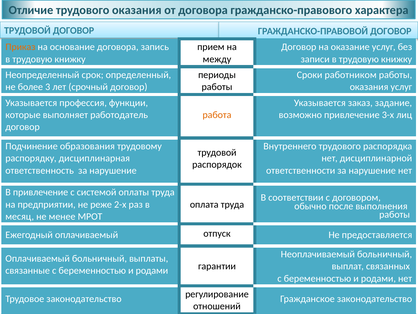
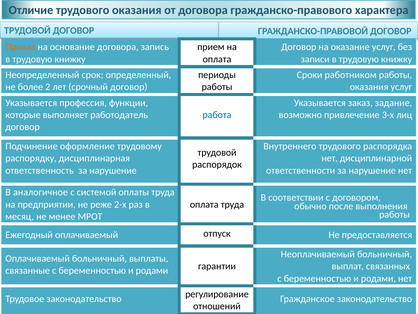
между at (217, 59): между -> оплата
3: 3 -> 2
работа colour: orange -> blue
образования: образования -> оформление
В привлечение: привлечение -> аналогичное
